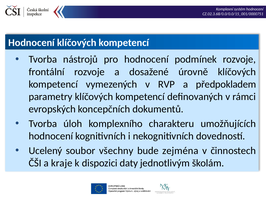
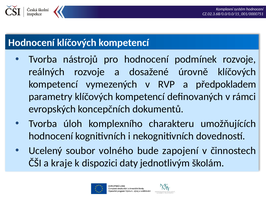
frontální: frontální -> reálných
všechny: všechny -> volného
zejména: zejména -> zapojení
